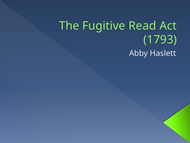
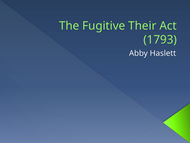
Read: Read -> Their
